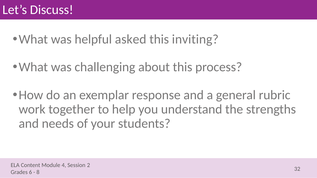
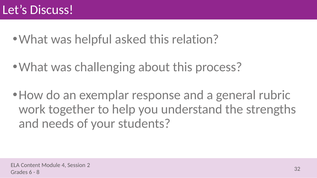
inviting: inviting -> relation
